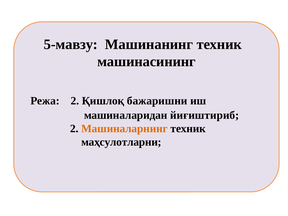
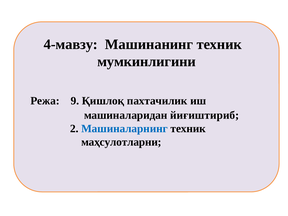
5-мавзу: 5-мавзу -> 4-мавзу
машинасининг: машинасининг -> мумкинлигини
Режа 2: 2 -> 9
бажаришни: бажаришни -> пахтачилик
Машиналарнинг colour: orange -> blue
